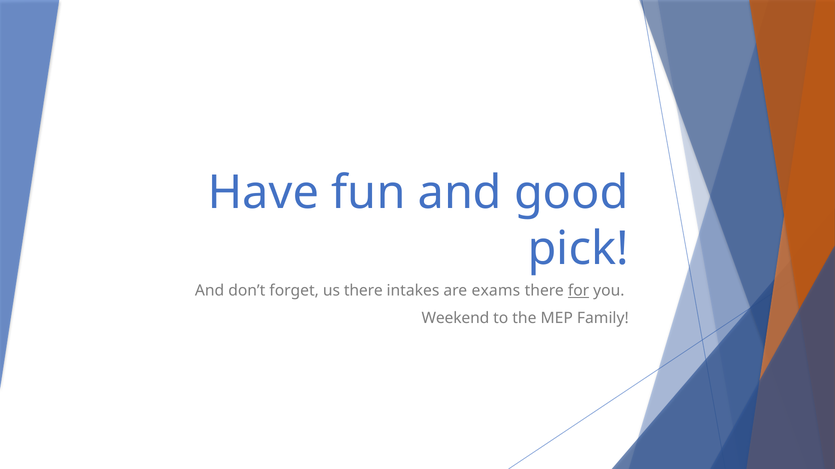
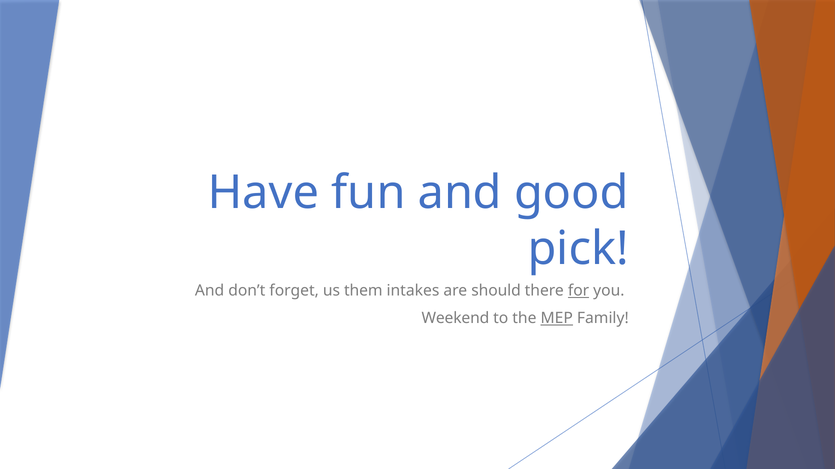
us there: there -> them
exams: exams -> should
MEP underline: none -> present
